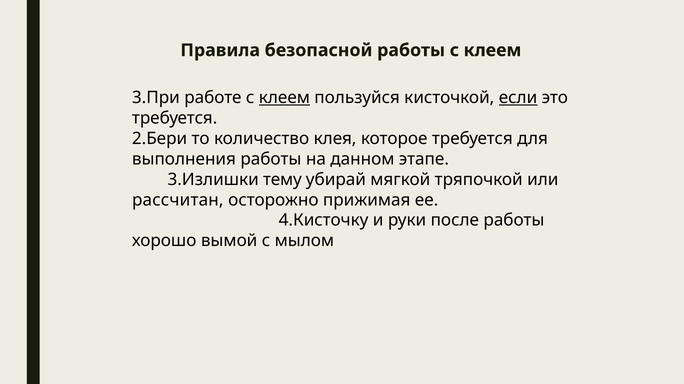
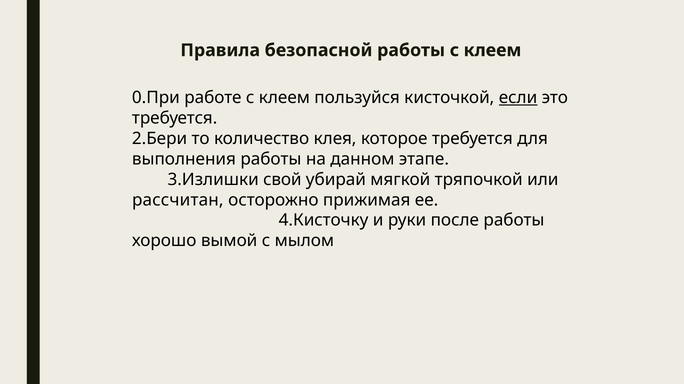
3.При: 3.При -> 0.При
клеем at (284, 98) underline: present -> none
тему: тему -> свой
